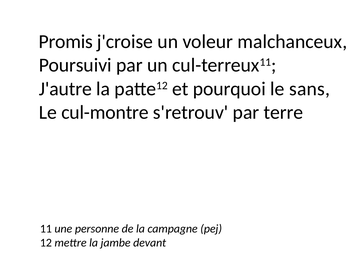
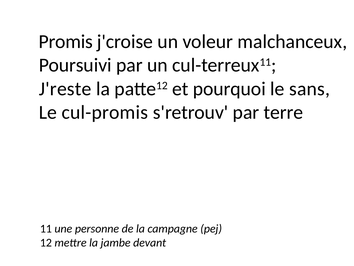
J'autre: J'autre -> J'reste
cul-montre: cul-montre -> cul-promis
